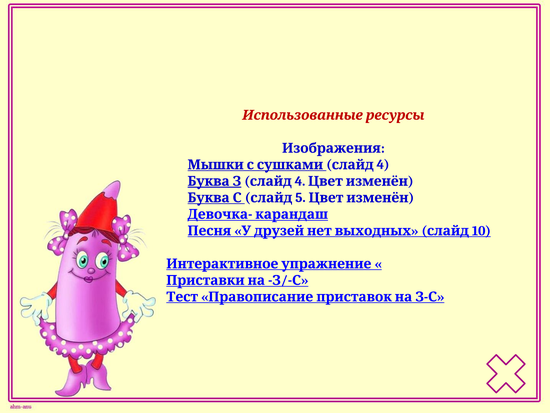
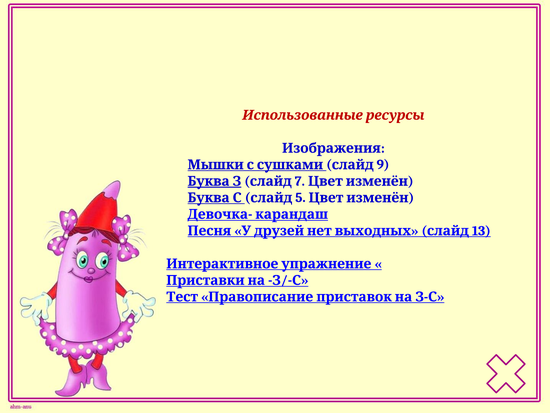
4 at (383, 165): 4 -> 9
4 at (300, 181): 4 -> 7
10: 10 -> 13
